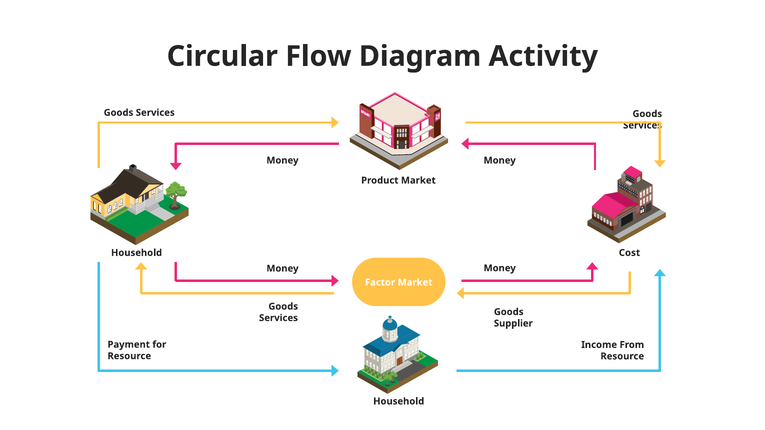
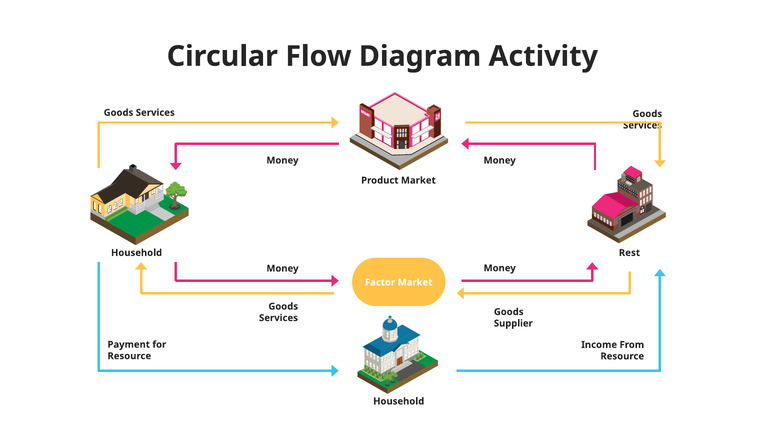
Cost: Cost -> Rest
